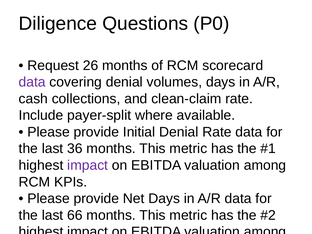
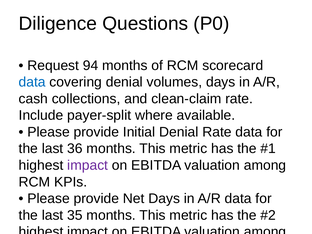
26: 26 -> 94
data at (32, 82) colour: purple -> blue
66: 66 -> 35
